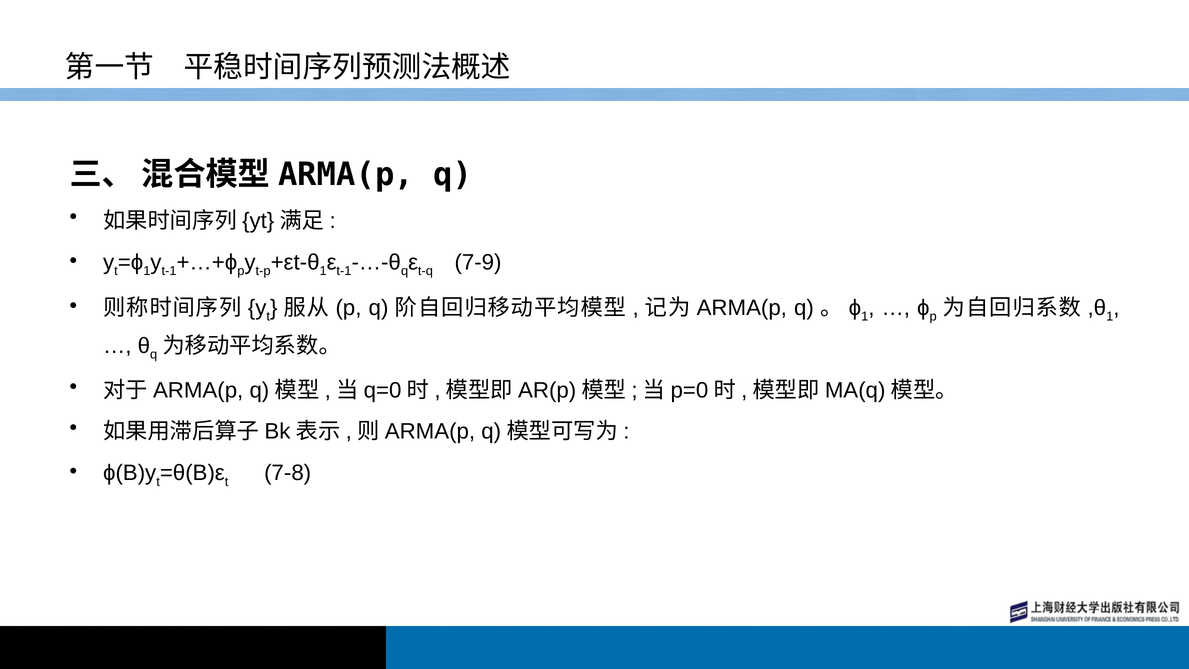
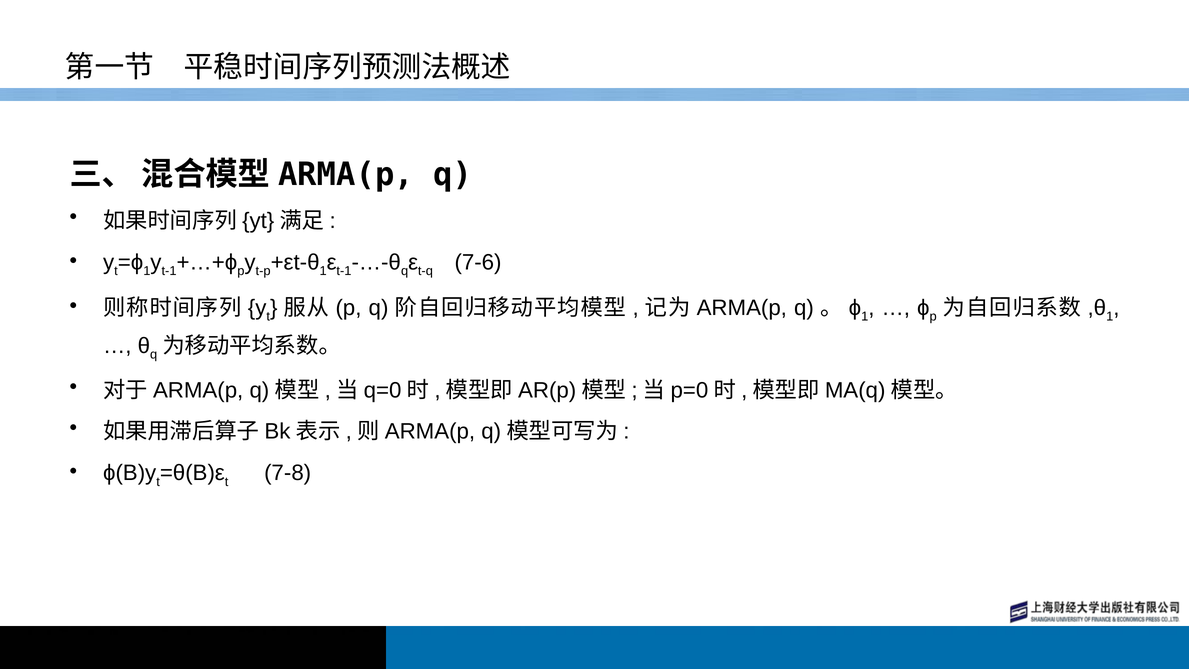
7-9: 7-9 -> 7-6
